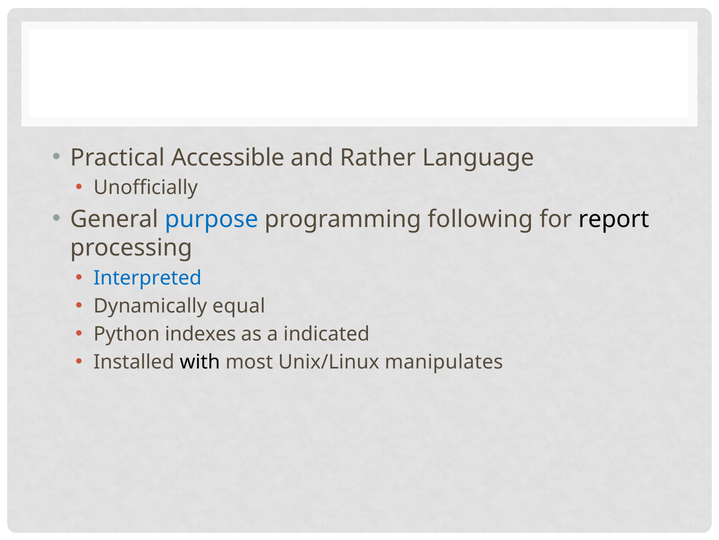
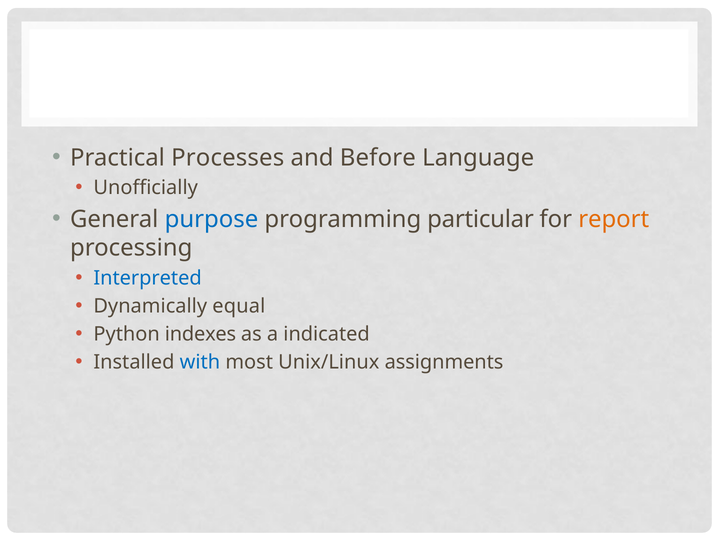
Accessible: Accessible -> Processes
Rather: Rather -> Before
following: following -> particular
report colour: black -> orange
with colour: black -> blue
manipulates: manipulates -> assignments
